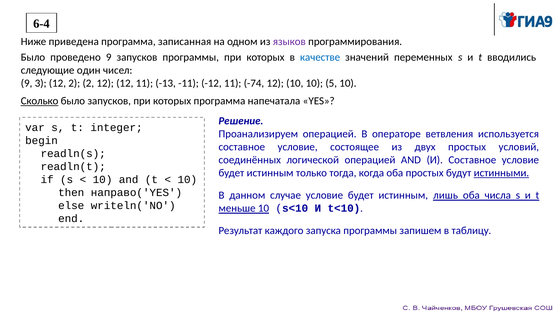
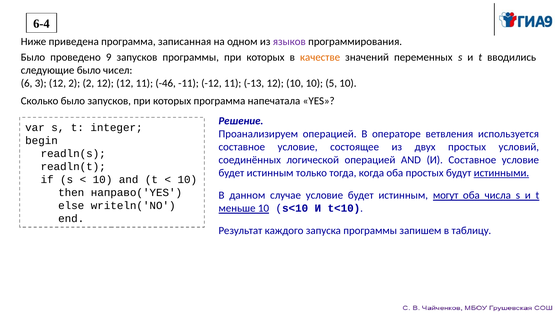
качестве colour: blue -> orange
следующие один: один -> было
9 at (27, 83): 9 -> 6
-13: -13 -> -46
-74: -74 -> -13
Сколько underline: present -> none
лишь: лишь -> могут
